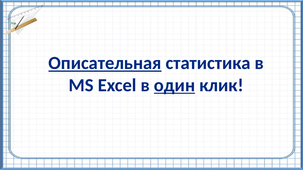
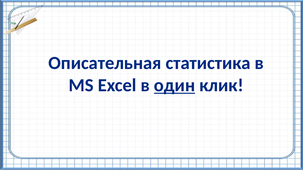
Описательная underline: present -> none
